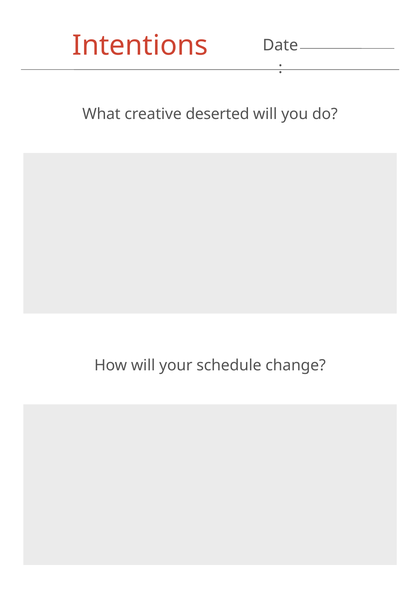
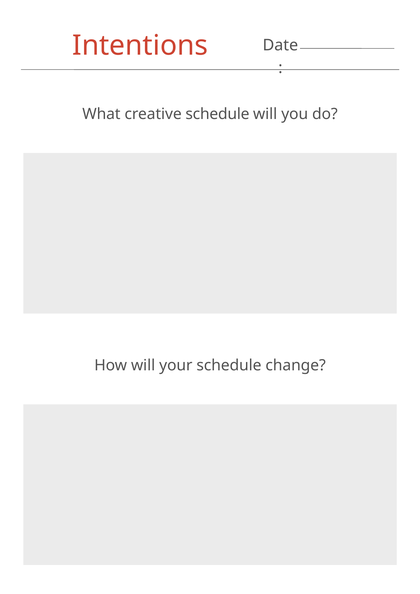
creative deserted: deserted -> schedule
